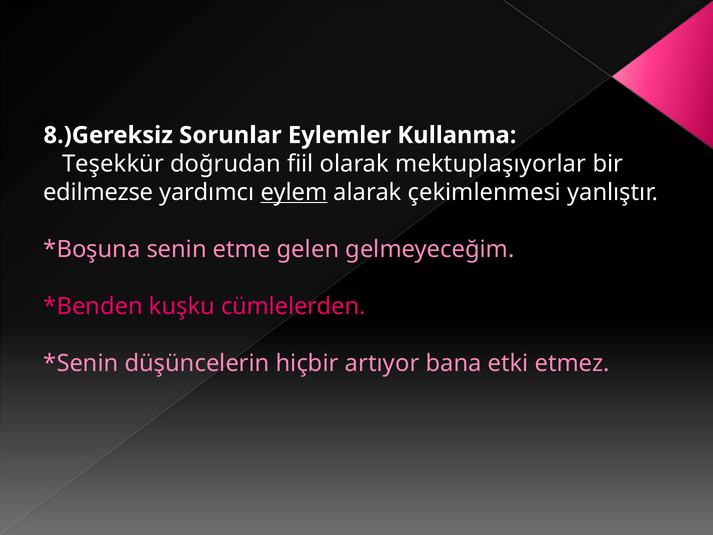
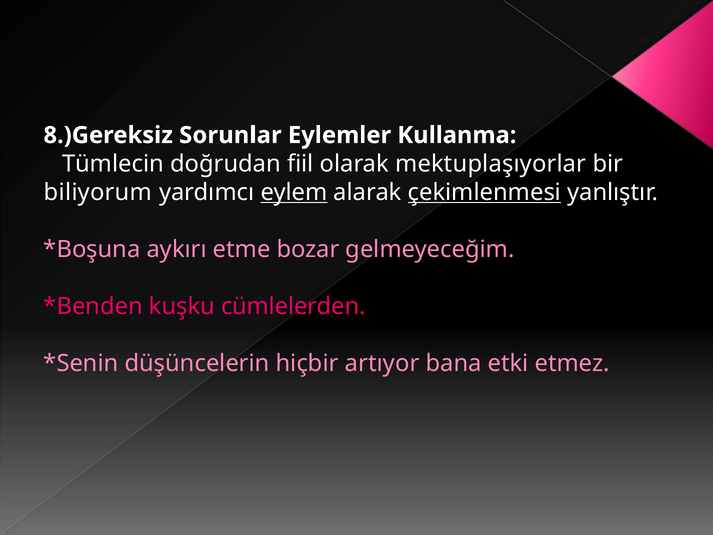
Teşekkür: Teşekkür -> Tümlecin
edilmezse: edilmezse -> biliyorum
çekimlenmesi underline: none -> present
senin: senin -> aykırı
gelen: gelen -> bozar
